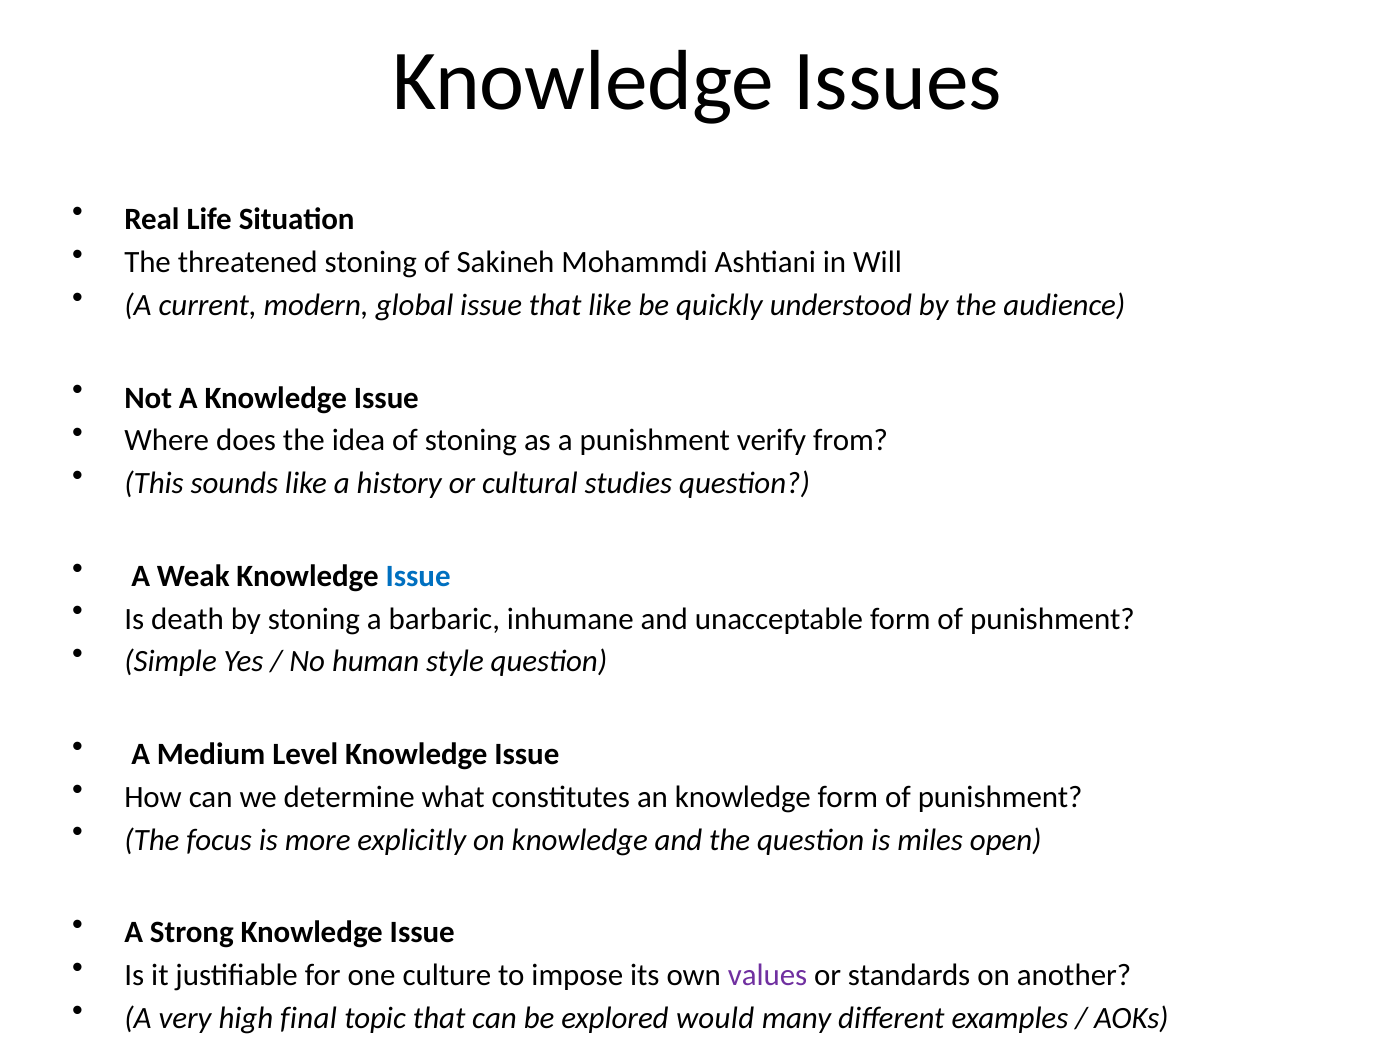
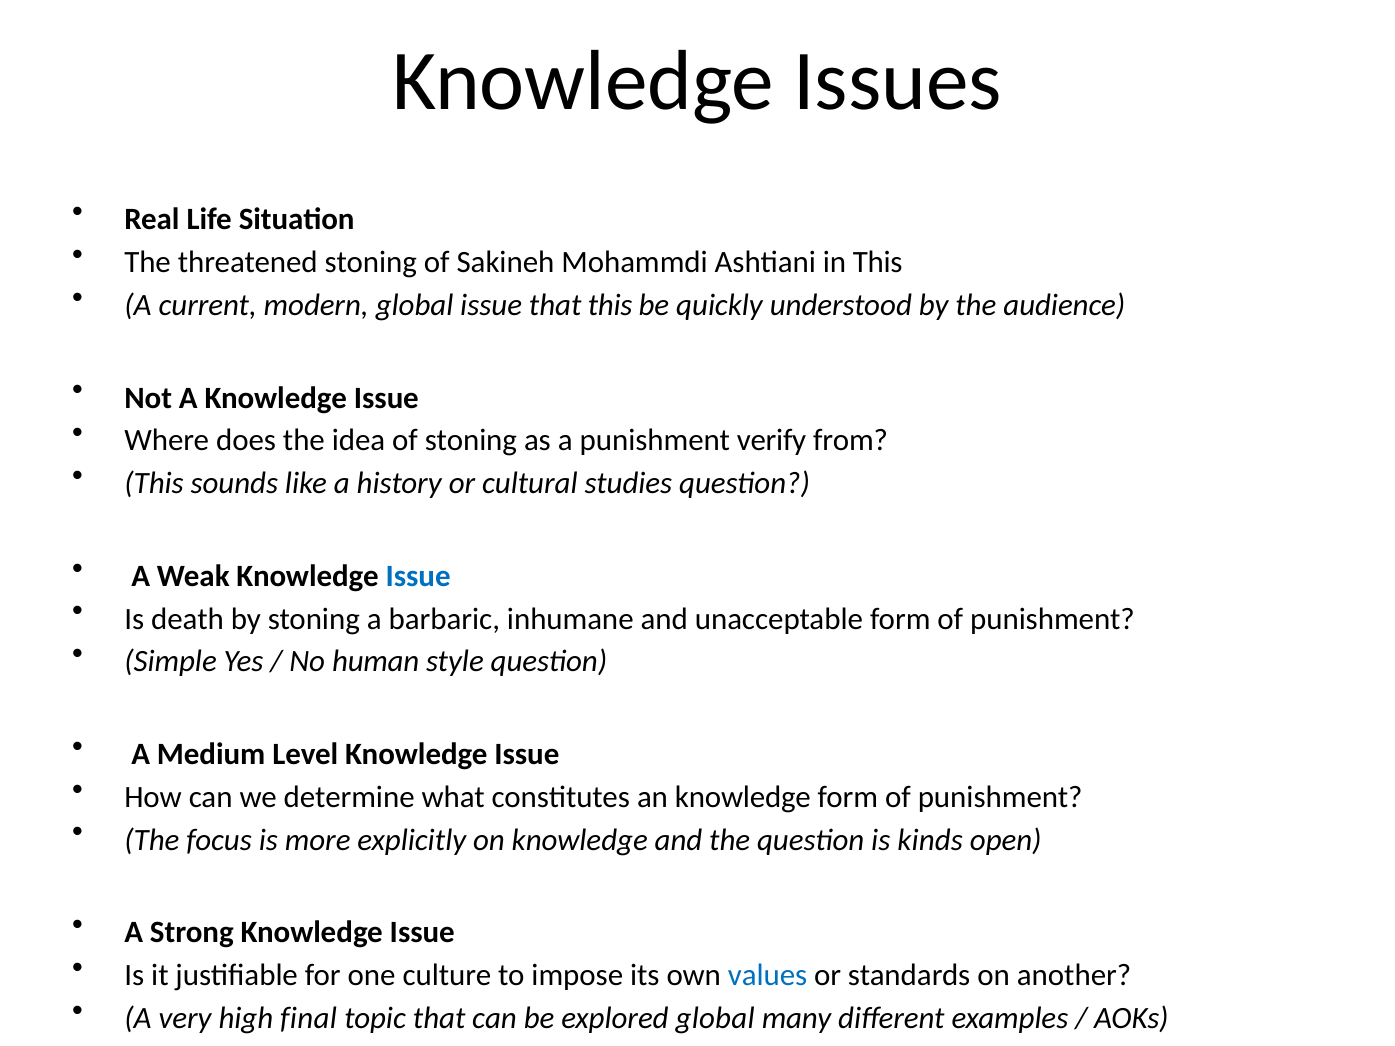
in Will: Will -> This
that like: like -> this
miles: miles -> kinds
values colour: purple -> blue
explored would: would -> global
